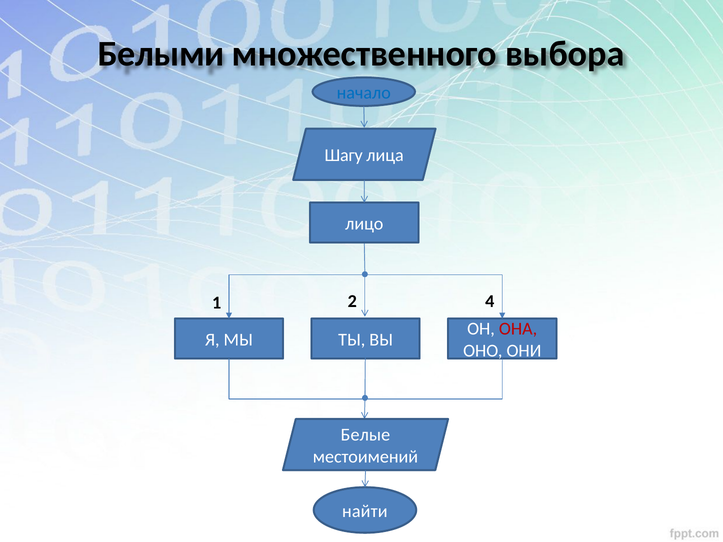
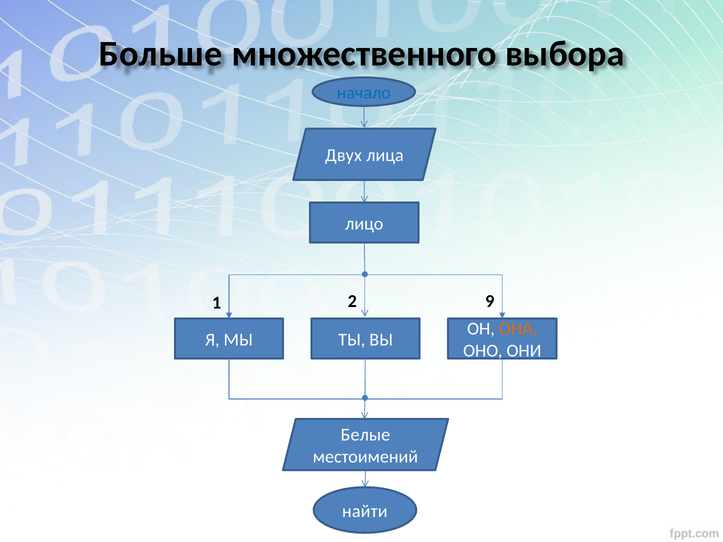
Белыми: Белыми -> Больше
Шагу: Шагу -> Двух
4: 4 -> 9
ОНА colour: red -> orange
